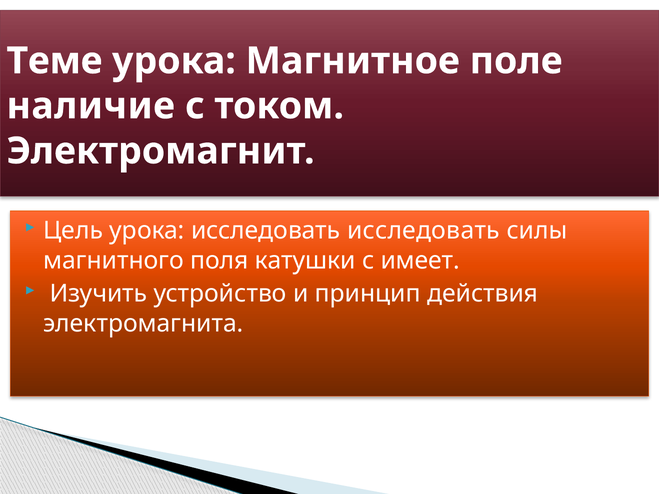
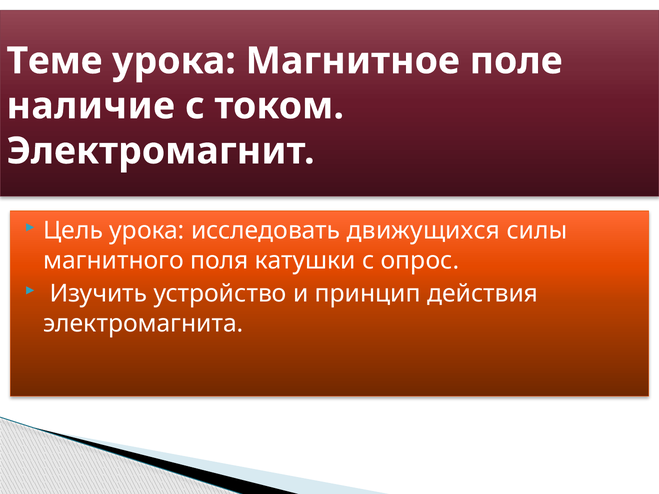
исследовать исследовать: исследовать -> движущихся
имеет: имеет -> опрос
